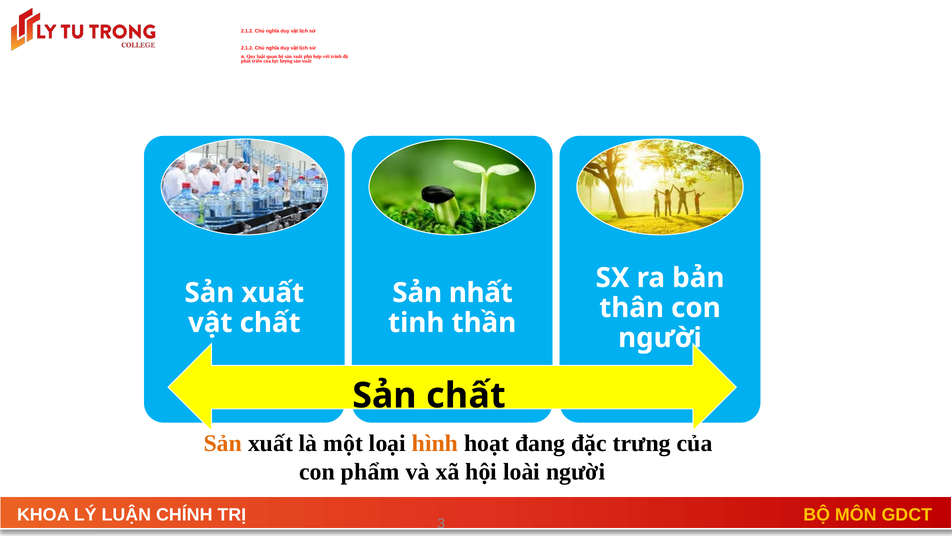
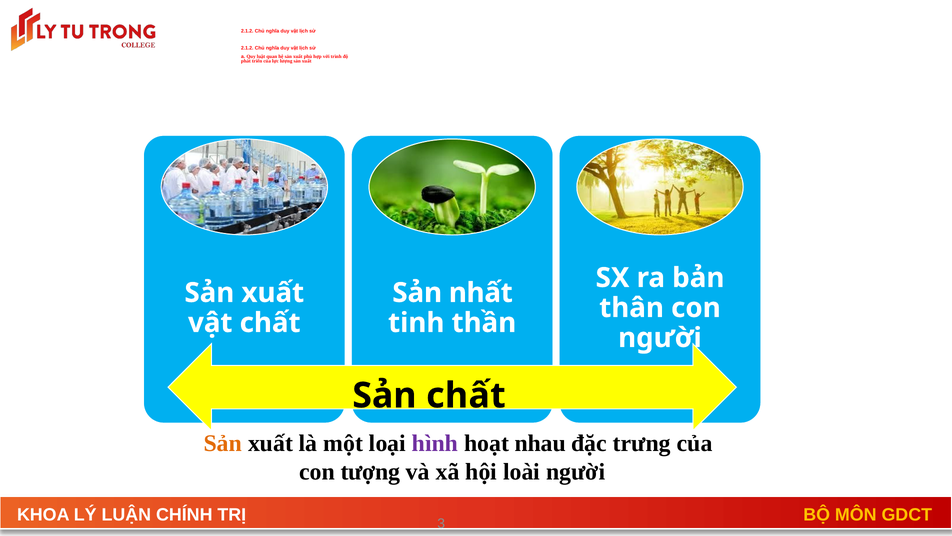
hình colour: orange -> purple
đang: đang -> nhau
phẩm: phẩm -> tượng
